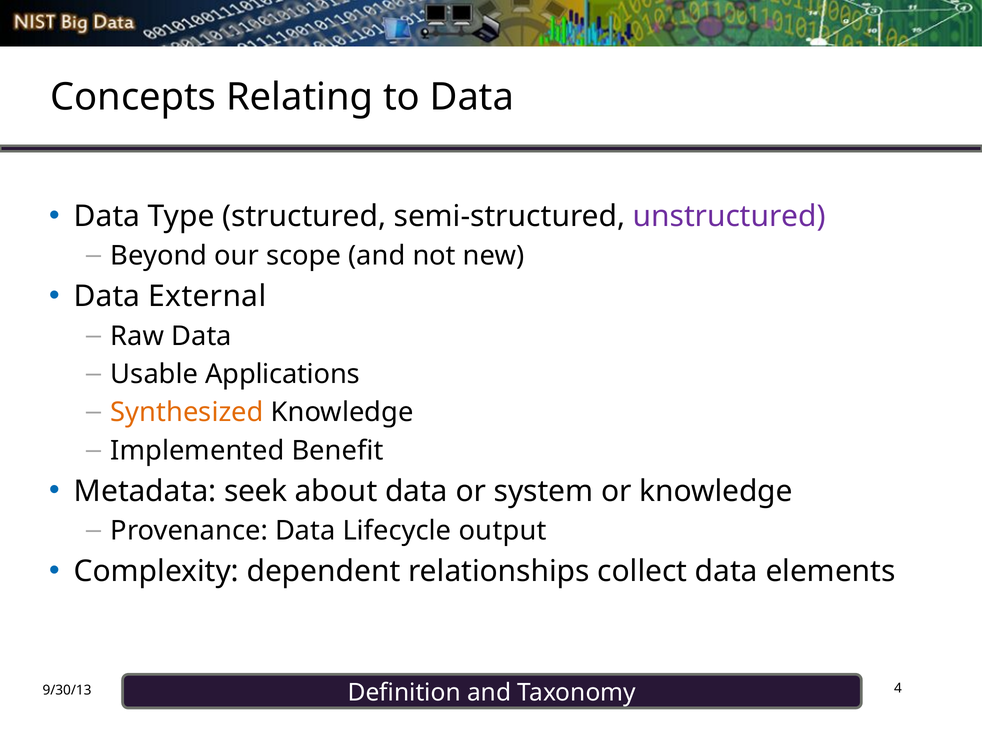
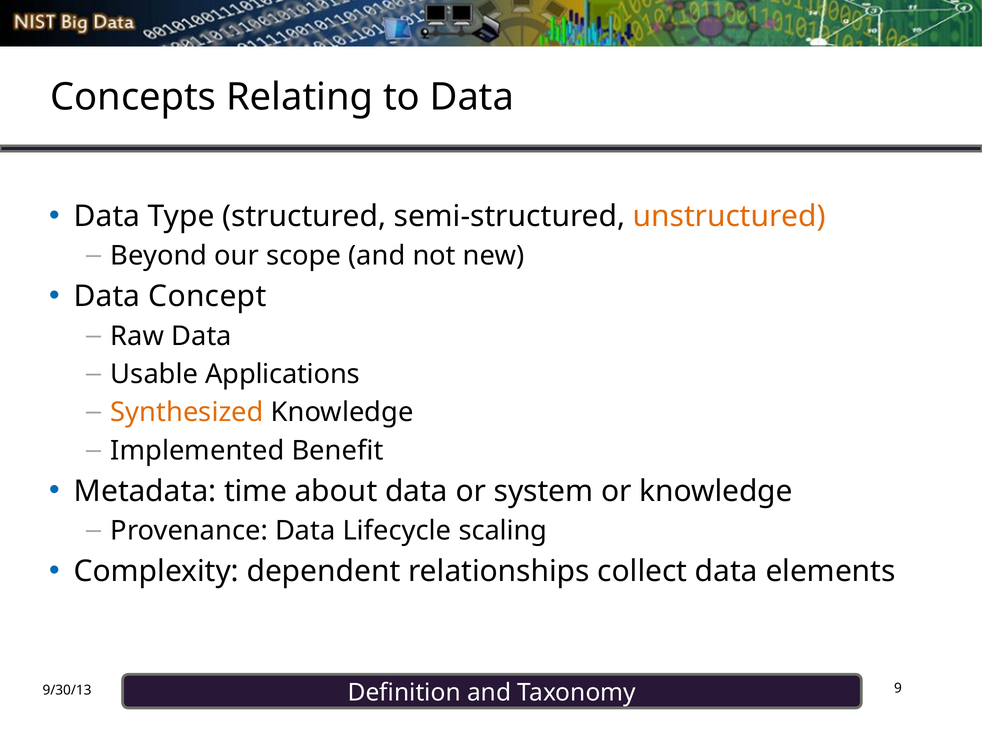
unstructured colour: purple -> orange
External: External -> Concept
seek: seek -> time
output: output -> scaling
4: 4 -> 9
